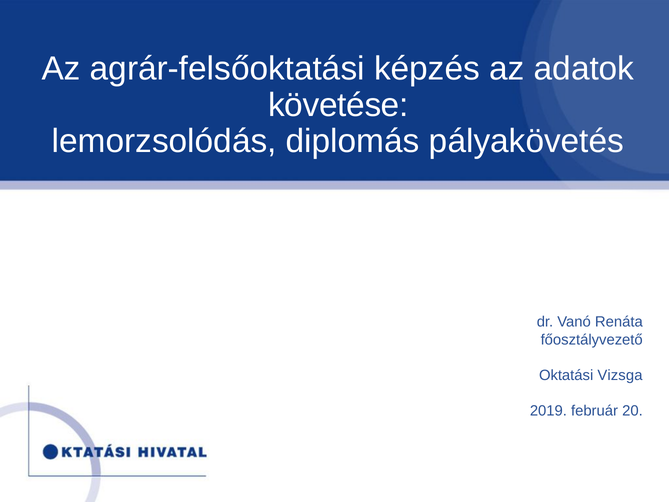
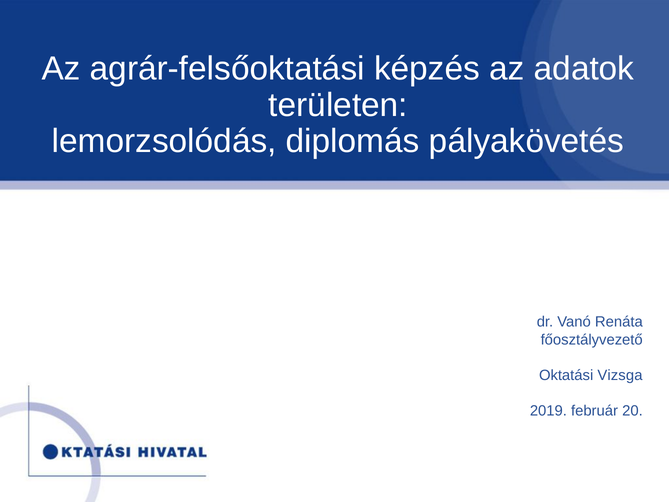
követése: követése -> területen
